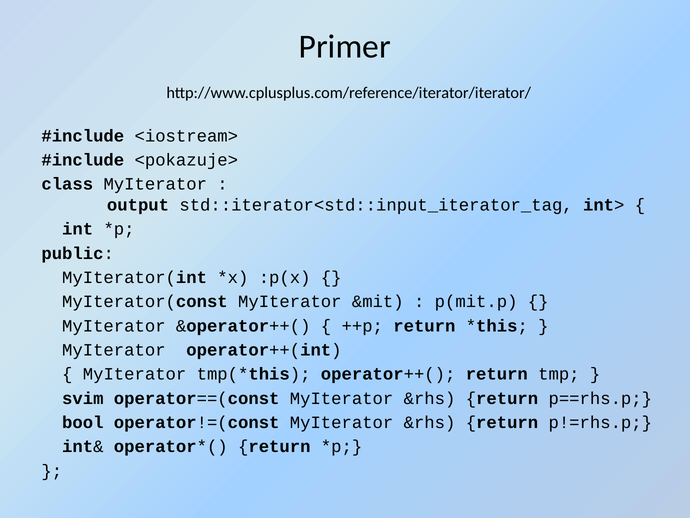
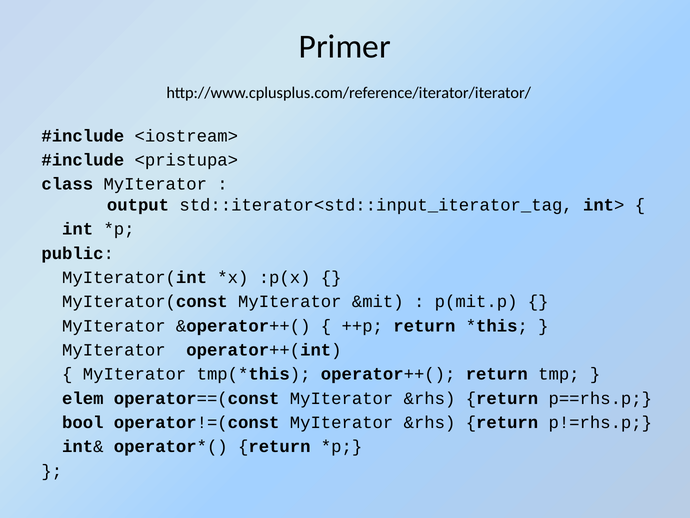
<pokazuje>: <pokazuje> -> <pristupa>
svim: svim -> elem
